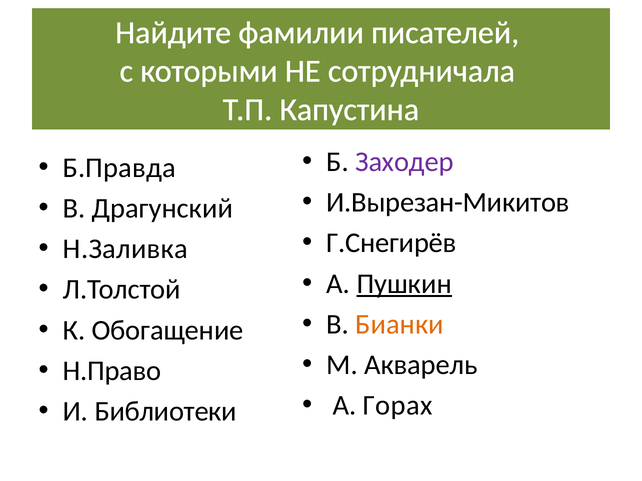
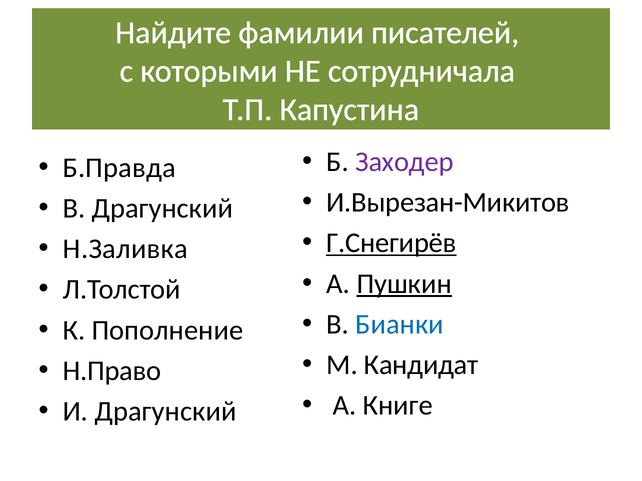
Г.Снегирёв underline: none -> present
Бианки colour: orange -> blue
Обогащение: Обогащение -> Пополнение
Акварель: Акварель -> Кандидат
Горах: Горах -> Книге
И Библиотеки: Библиотеки -> Драгунский
